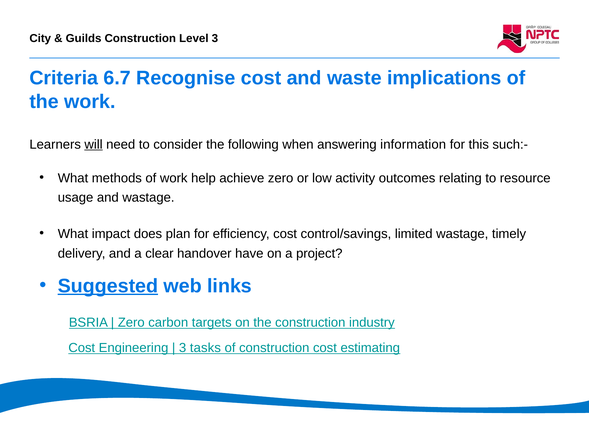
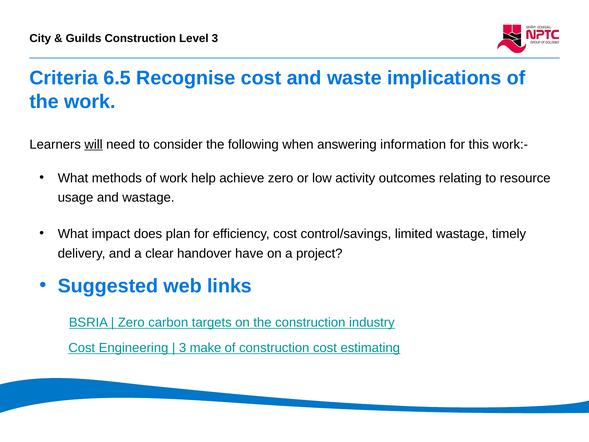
6.7: 6.7 -> 6.5
such:-: such:- -> work:-
Suggested underline: present -> none
tasks: tasks -> make
